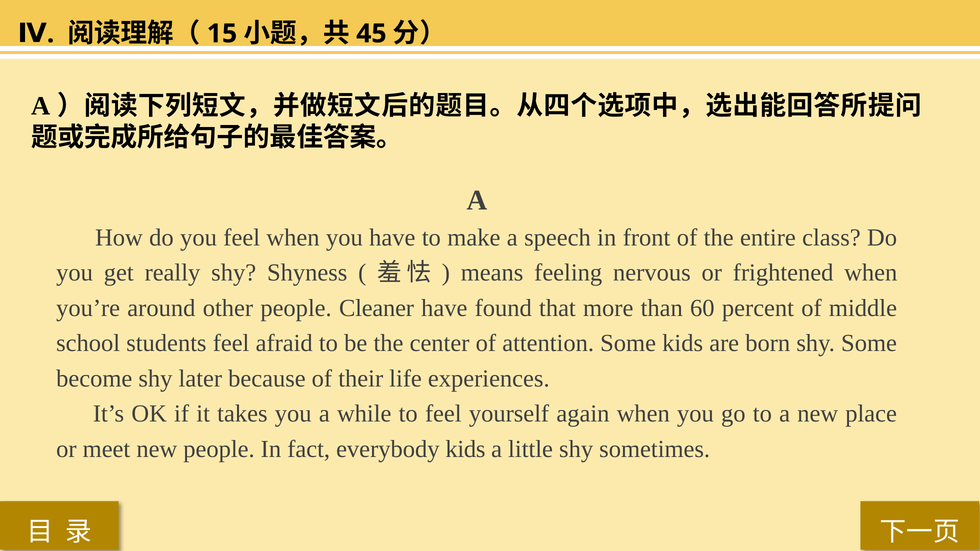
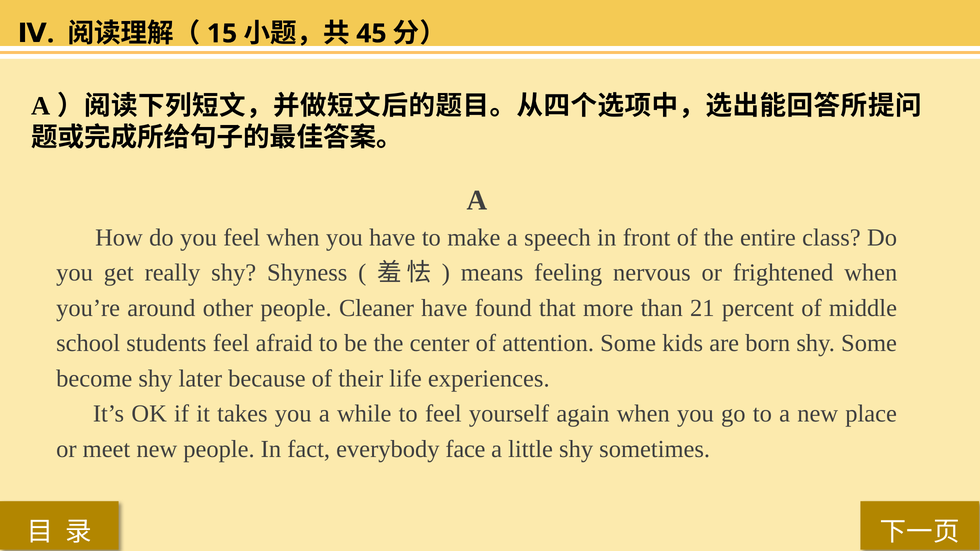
60: 60 -> 21
everybody kids: kids -> face
